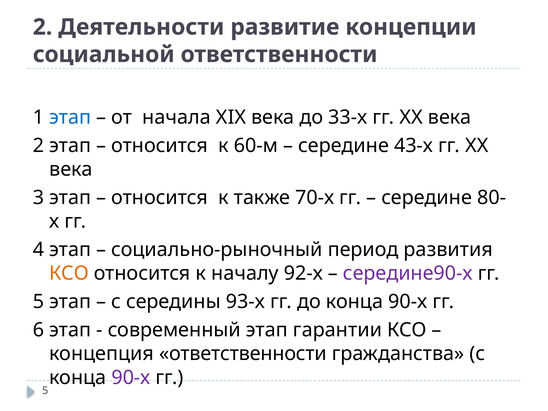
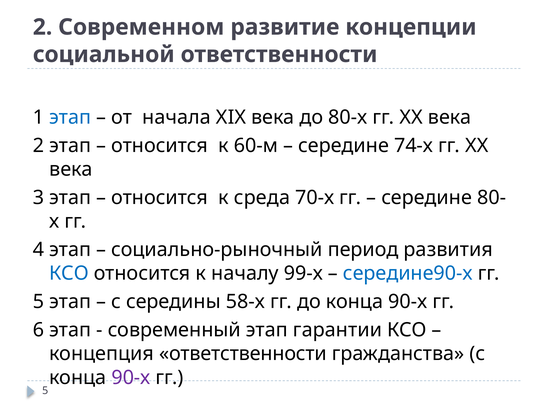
Деятельности: Деятельности -> Современном
33-х: 33-х -> 80-х
43-х: 43-х -> 74-х
также: также -> среда
КСО at (69, 273) colour: orange -> blue
92-х: 92-х -> 99-х
середине90-х colour: purple -> blue
93-х: 93-х -> 58-х
